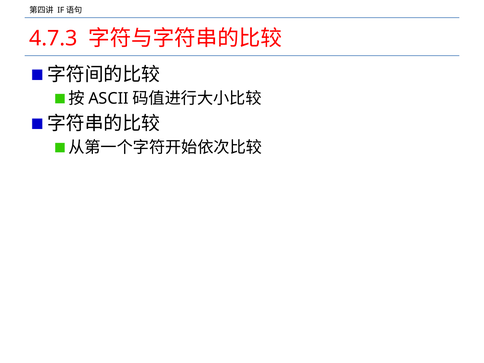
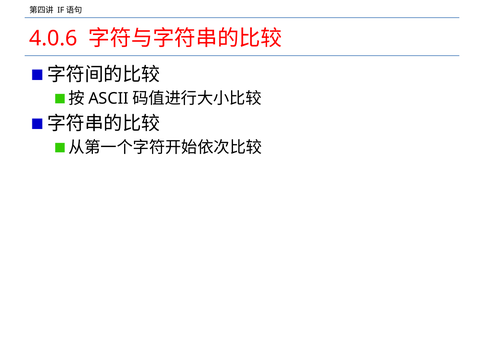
4.7.3: 4.7.3 -> 4.0.6
